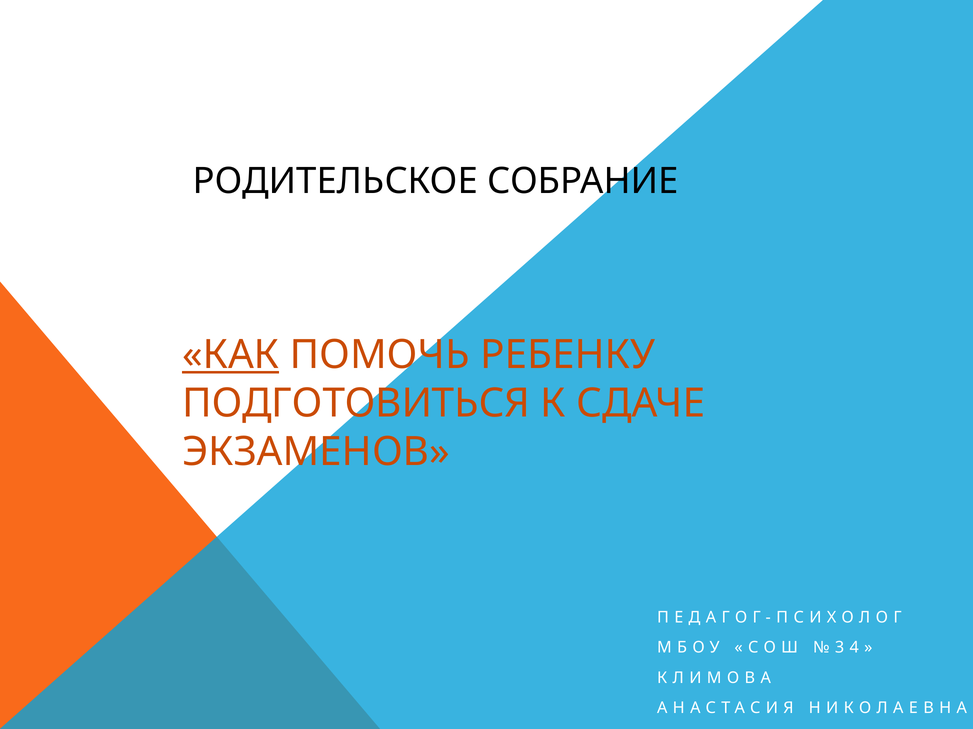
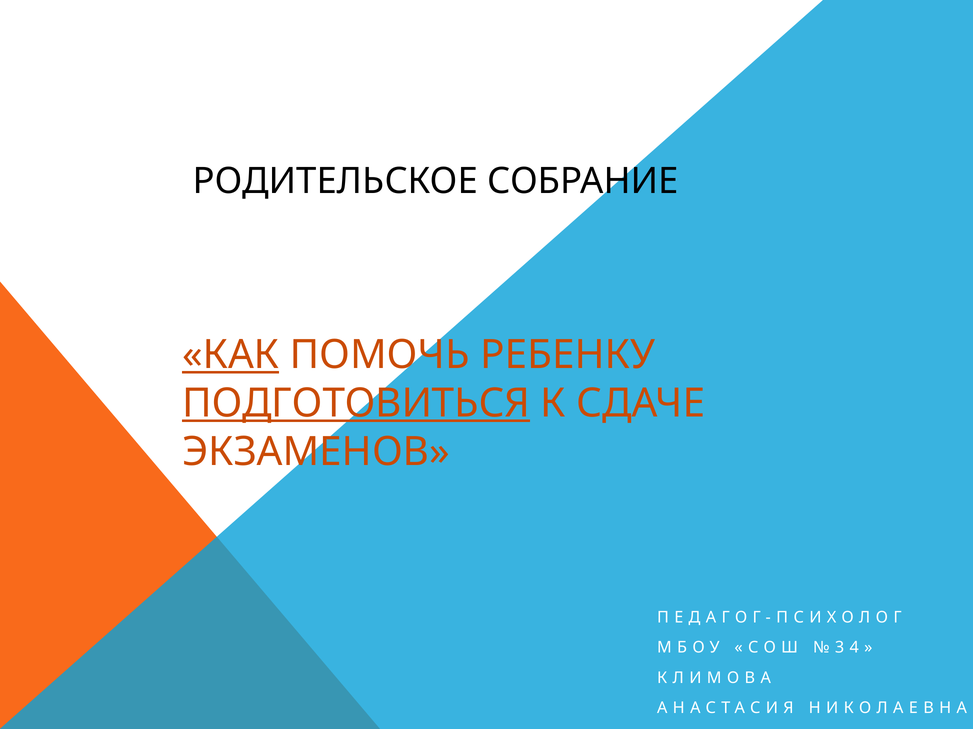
ПОДГОТОВИТЬСЯ underline: none -> present
